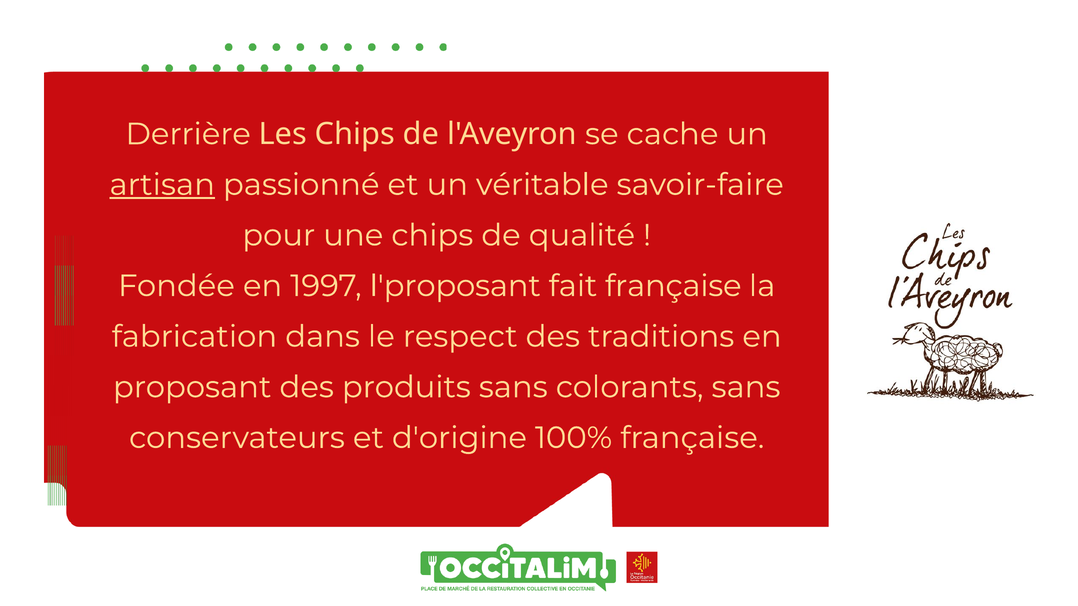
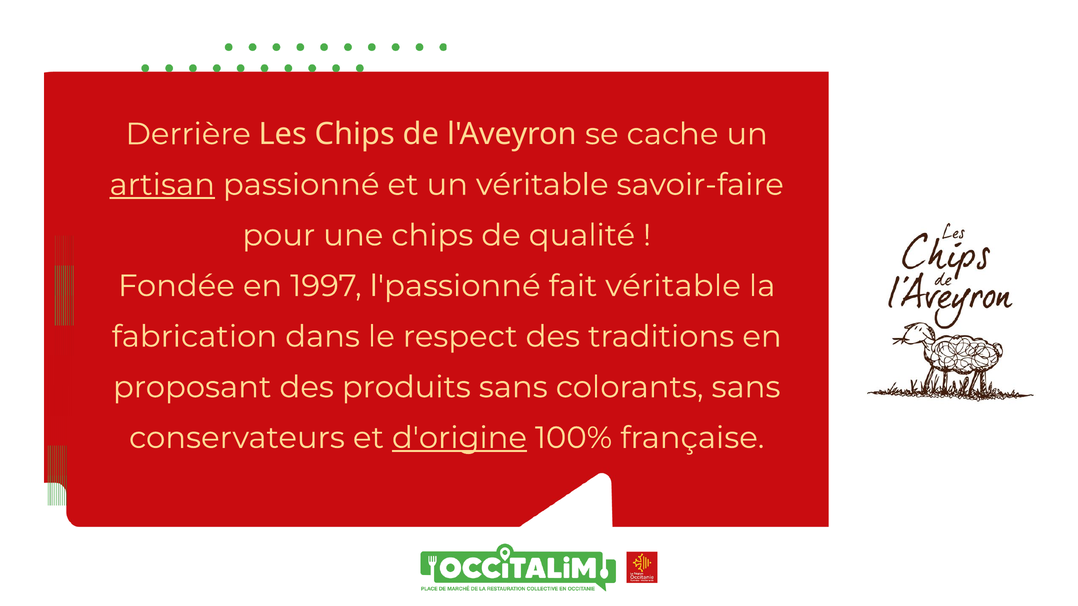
l'proposant: l'proposant -> l'passionné
fait française: française -> véritable
d'origine underline: none -> present
